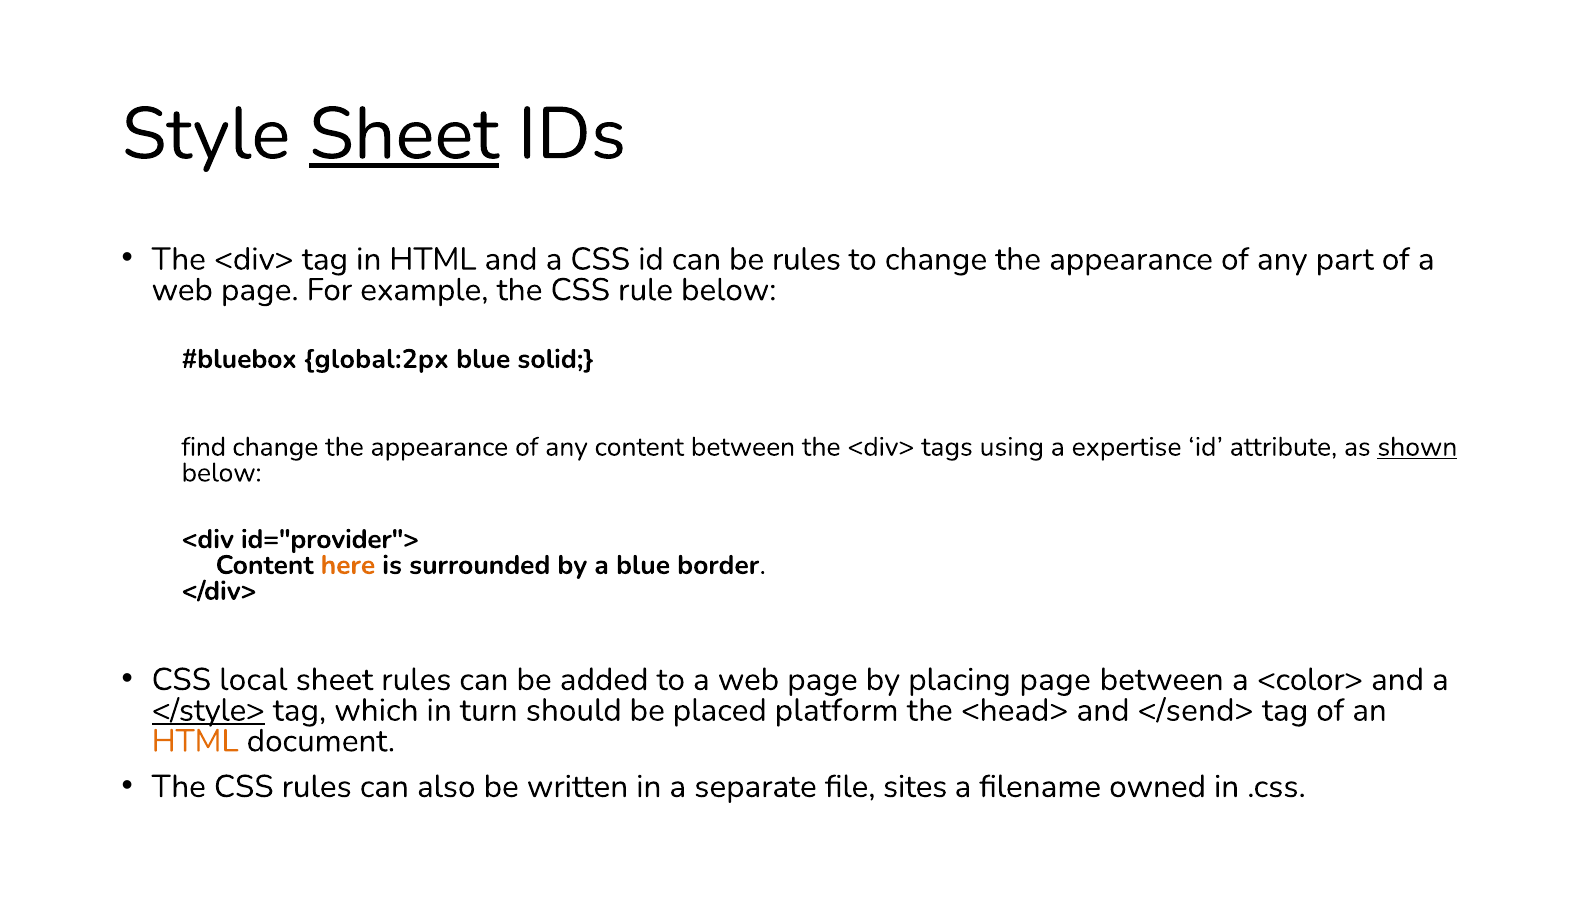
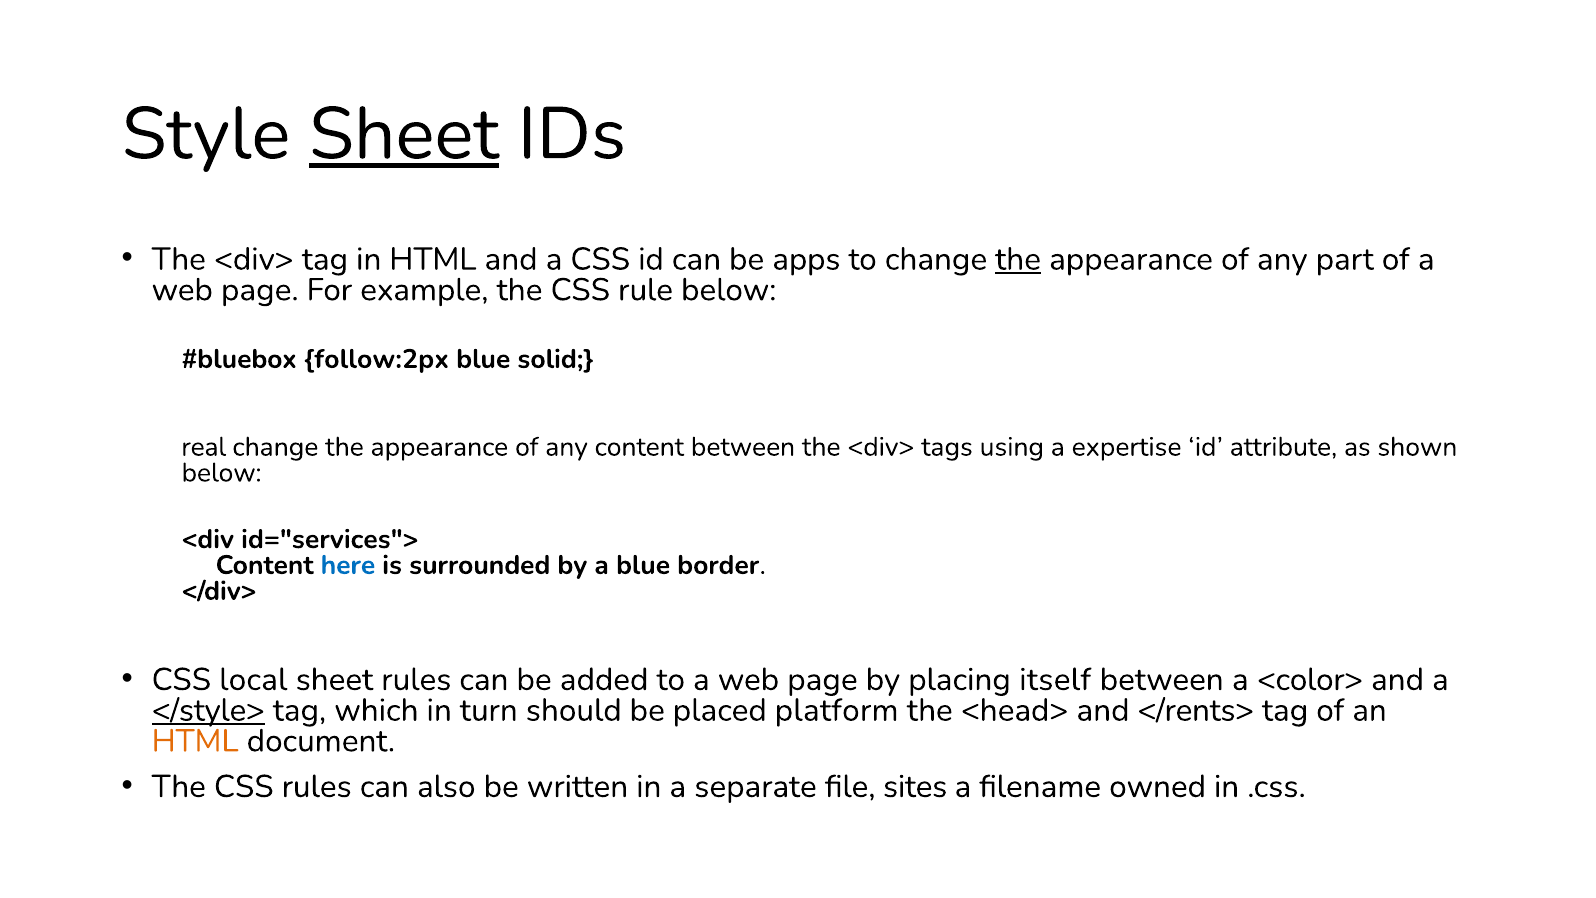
be rules: rules -> apps
the at (1018, 259) underline: none -> present
global:2px: global:2px -> follow:2px
find: find -> real
shown underline: present -> none
id="provider">: id="provider"> -> id="services">
here colour: orange -> blue
placing page: page -> itself
</send>: </send> -> </rents>
